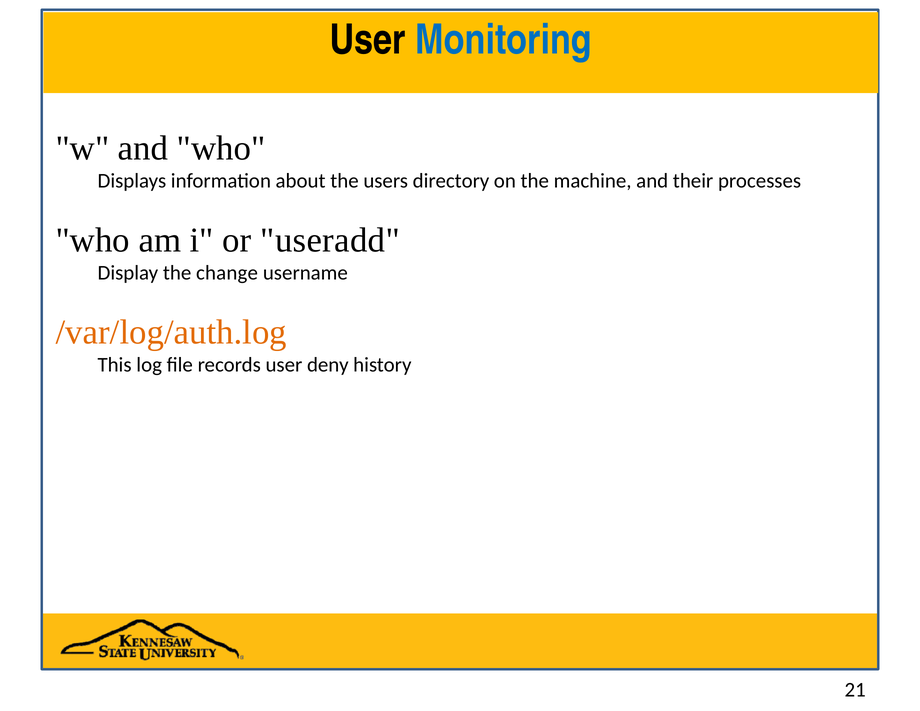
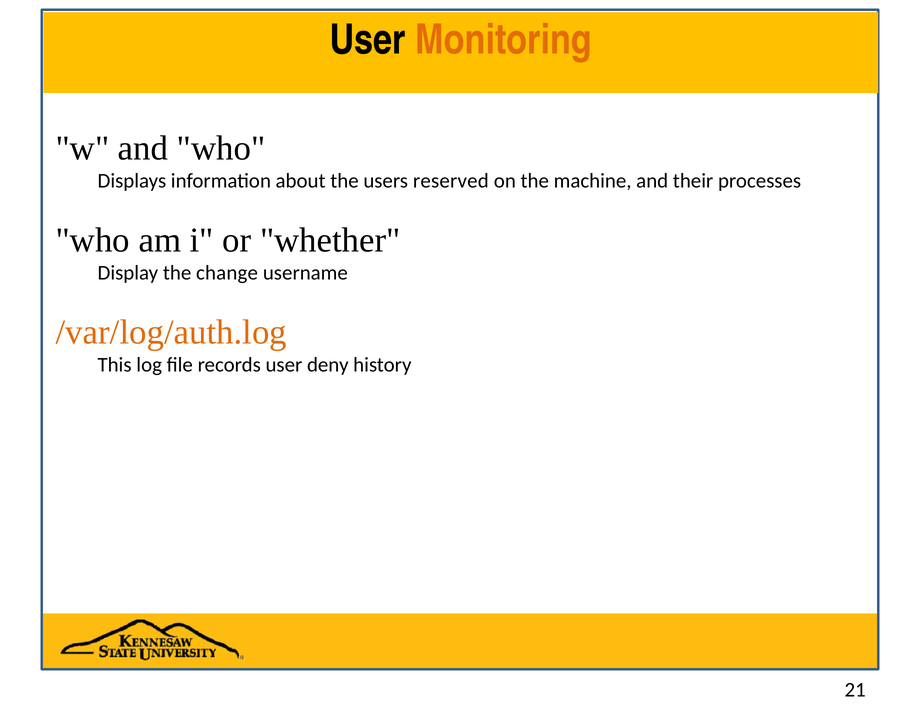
Monitoring colour: blue -> orange
directory: directory -> reserved
useradd: useradd -> whether
